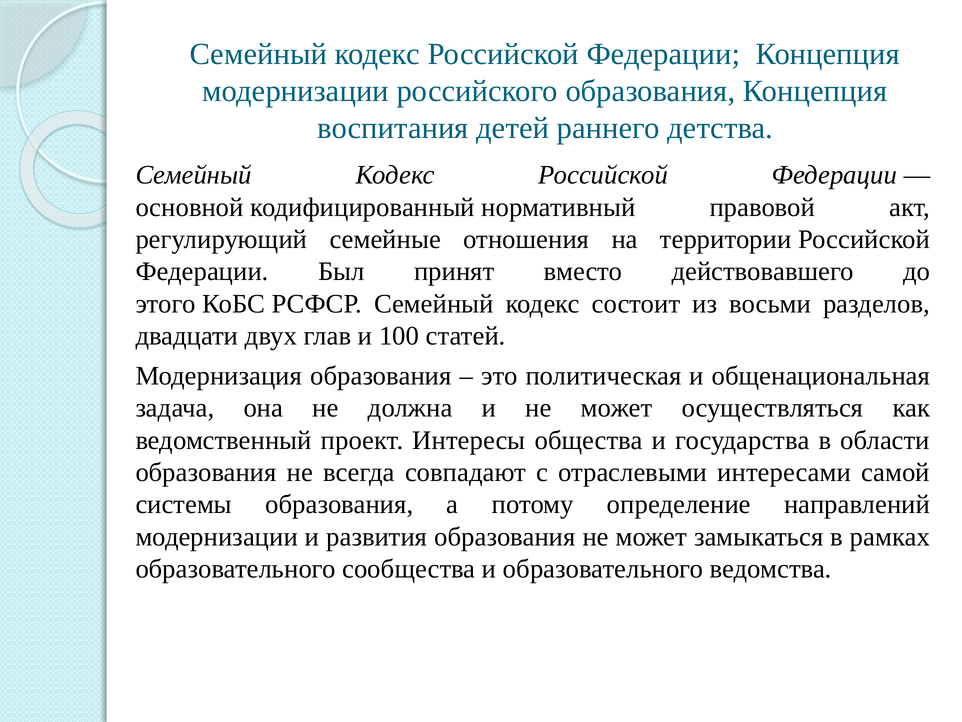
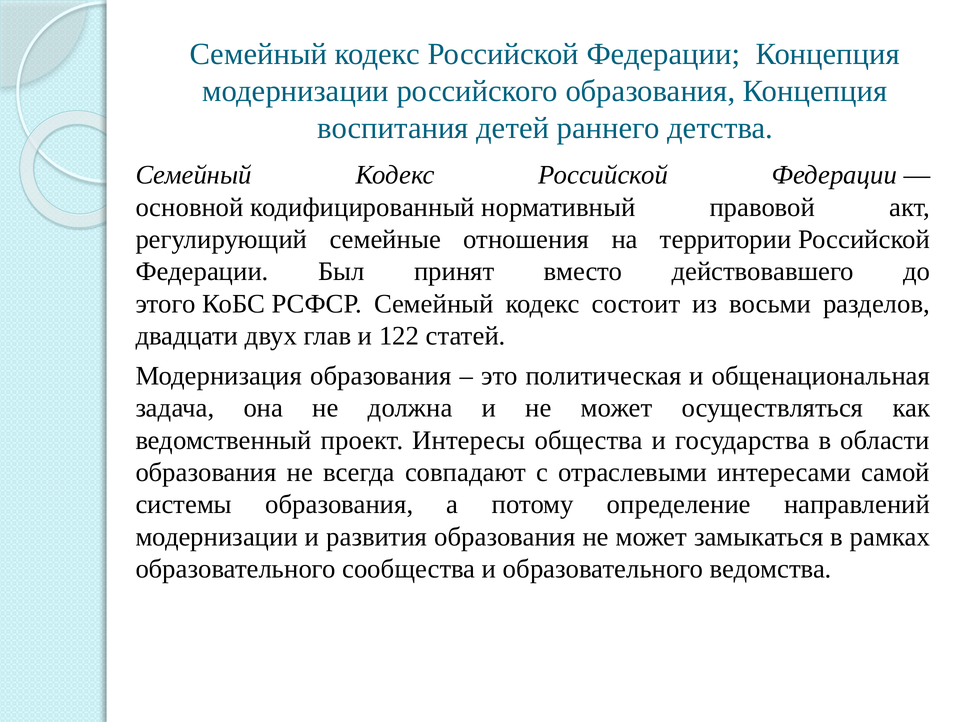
100: 100 -> 122
